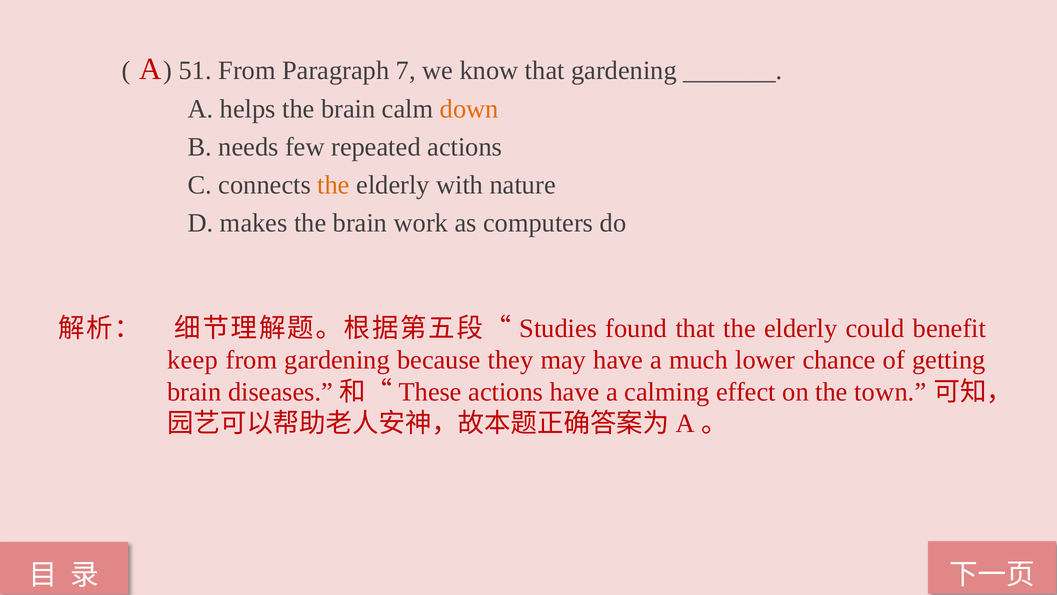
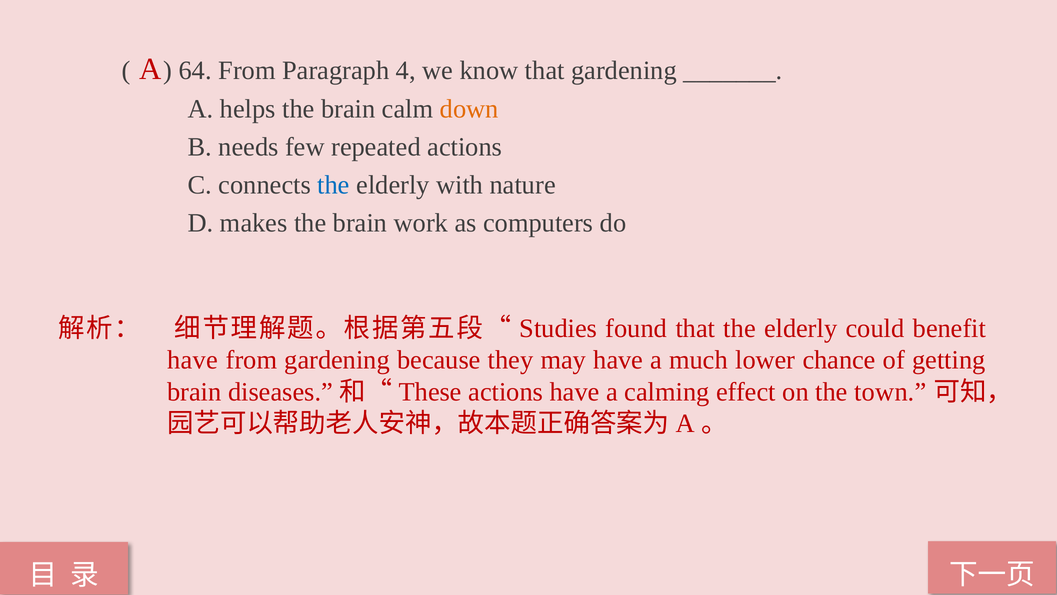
51: 51 -> 64
7: 7 -> 4
the at (334, 185) colour: orange -> blue
keep at (193, 360): keep -> have
